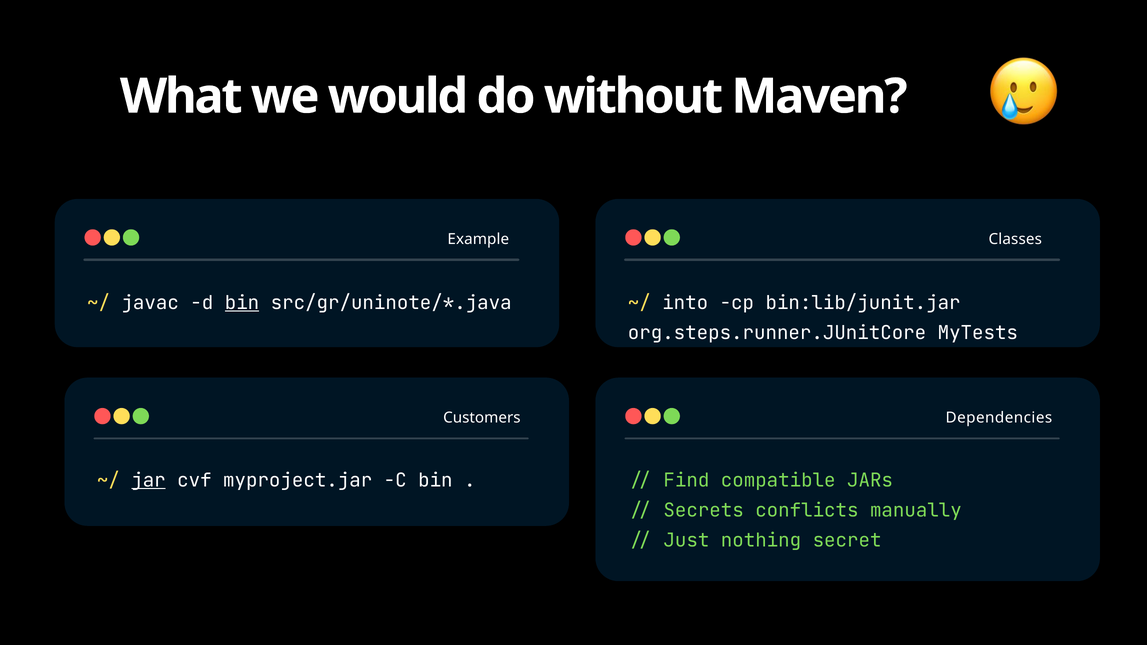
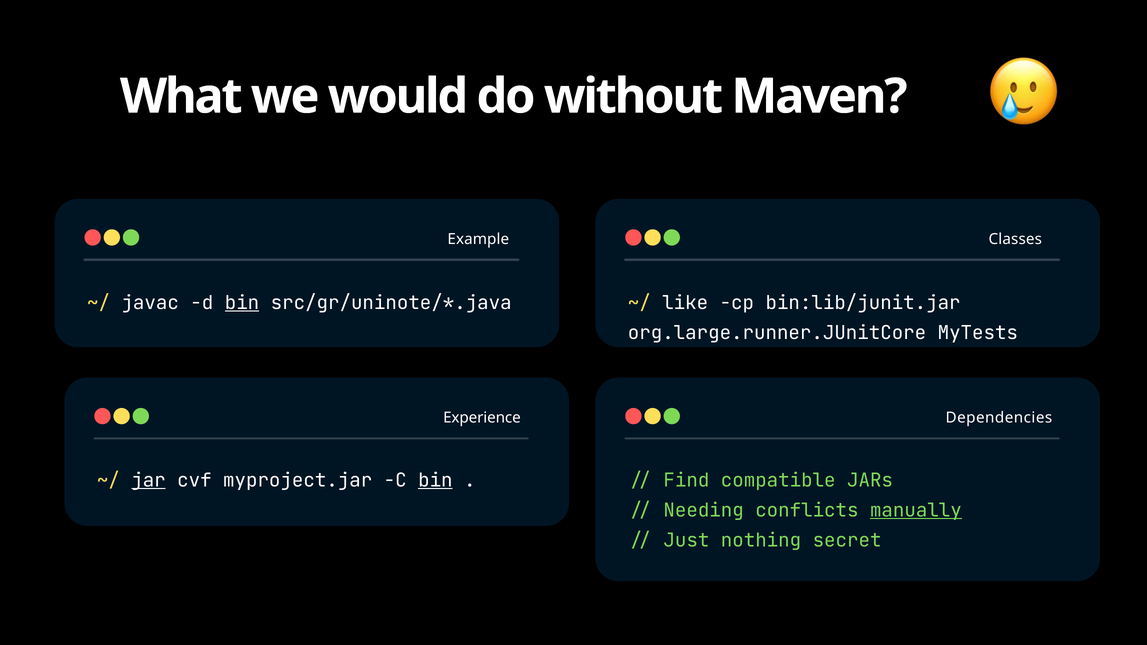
into: into -> like
org.steps.runner.JUnitCore: org.steps.runner.JUnitCore -> org.large.runner.JUnitCore
Customers: Customers -> Experience
bin at (435, 480) underline: none -> present
Secrets: Secrets -> Needing
manually underline: none -> present
